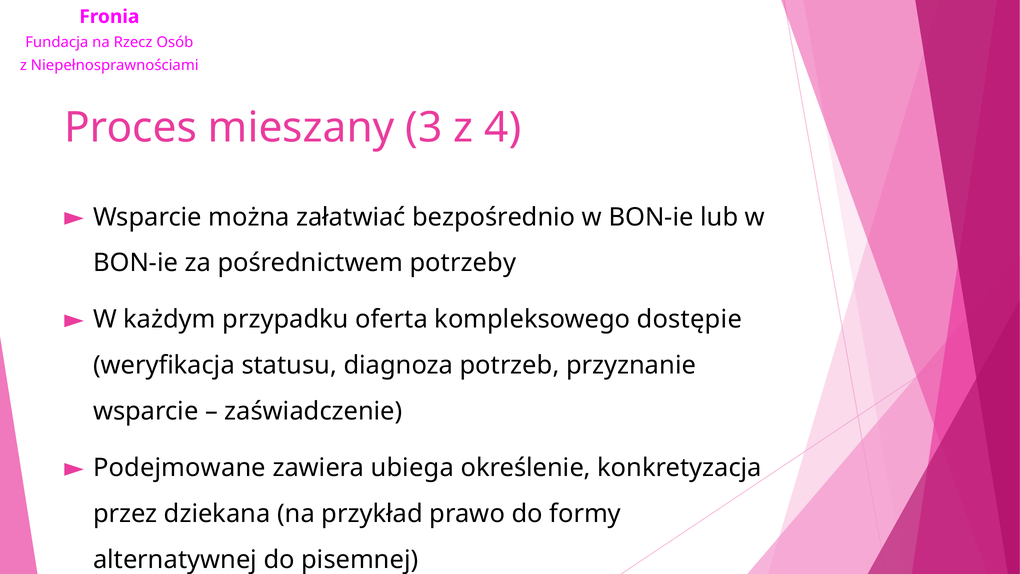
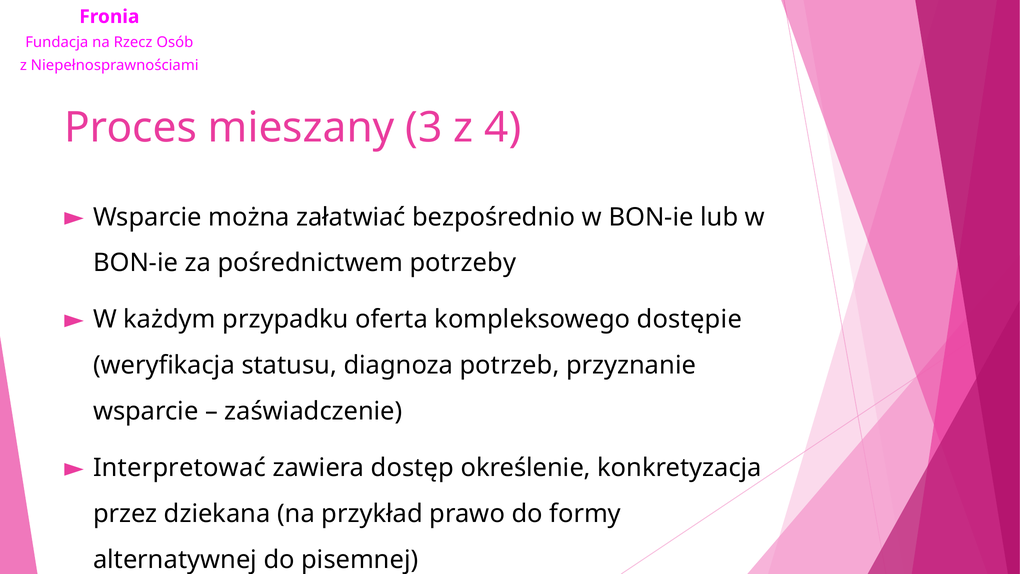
Podejmowane: Podejmowane -> Interpretować
ubiega: ubiega -> dostęp
